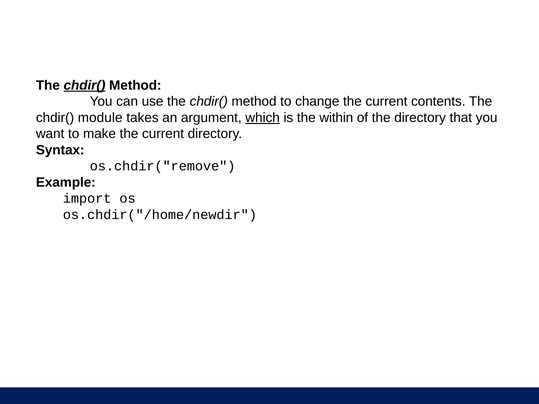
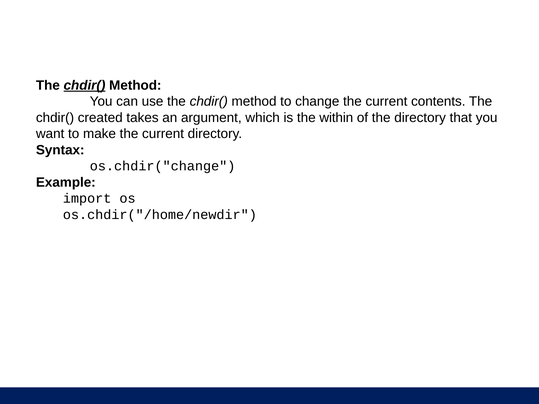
module: module -> created
which underline: present -> none
os.chdir("remove: os.chdir("remove -> os.chdir("change
